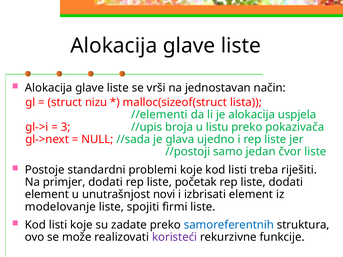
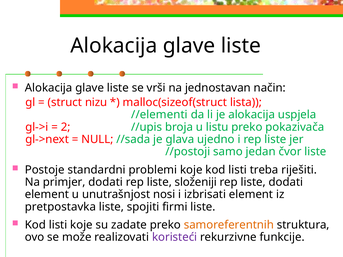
3: 3 -> 2
početak: početak -> složeniji
novi: novi -> nosi
modelovanje: modelovanje -> pretpostavka
samoreferentnih colour: blue -> orange
